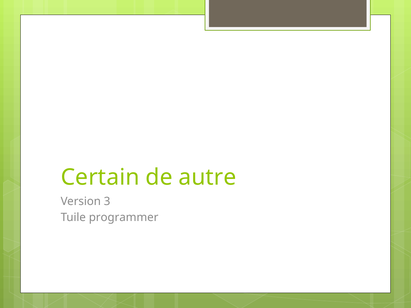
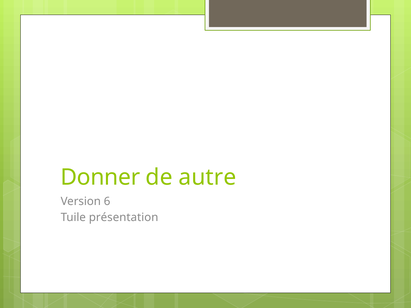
Certain: Certain -> Donner
3: 3 -> 6
programmer: programmer -> présentation
